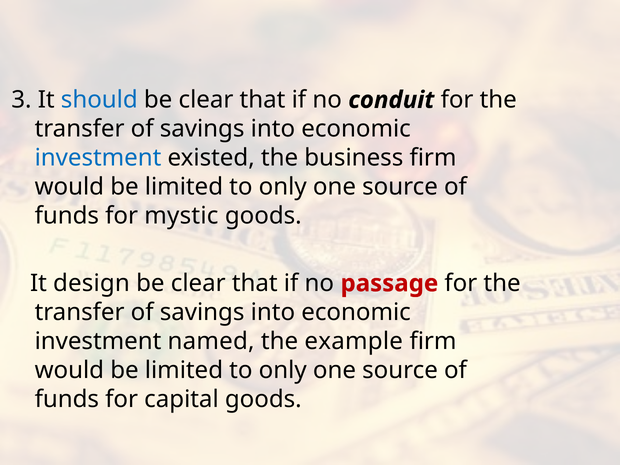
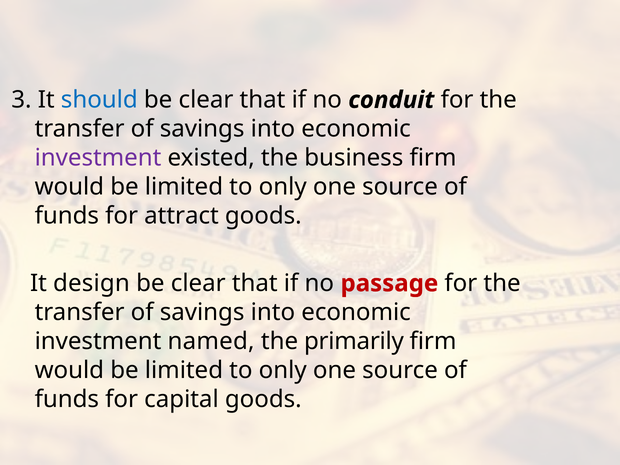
investment at (98, 158) colour: blue -> purple
mystic: mystic -> attract
example: example -> primarily
